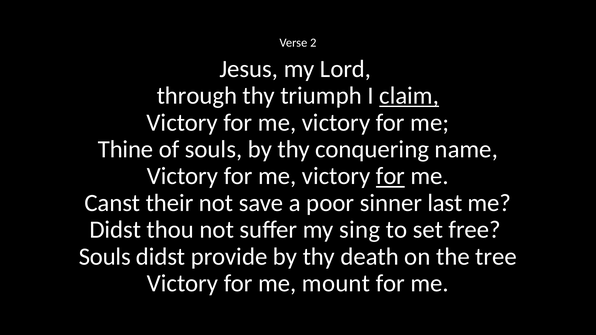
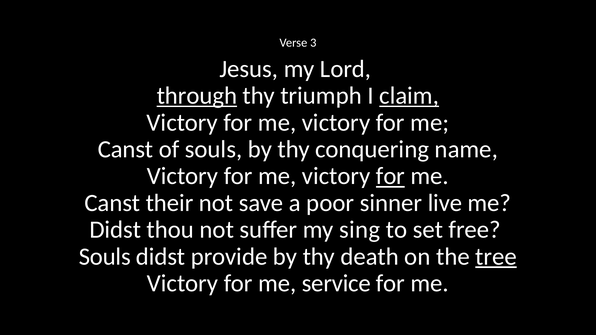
2: 2 -> 3
through underline: none -> present
Thine at (126, 149): Thine -> Canst
last: last -> live
tree underline: none -> present
mount: mount -> service
